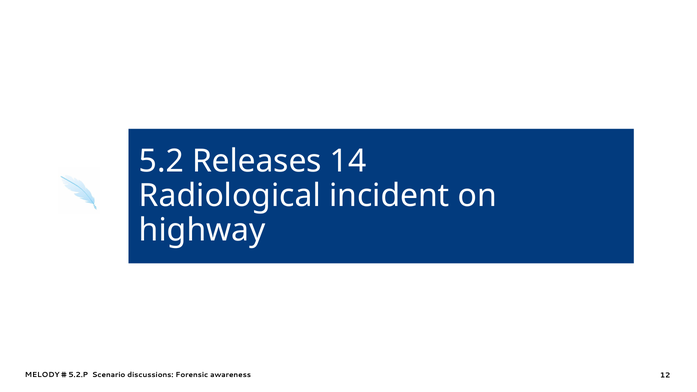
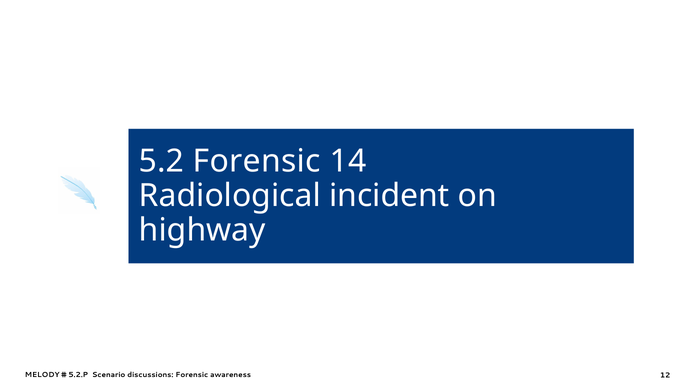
5.2 Releases: Releases -> Forensic
